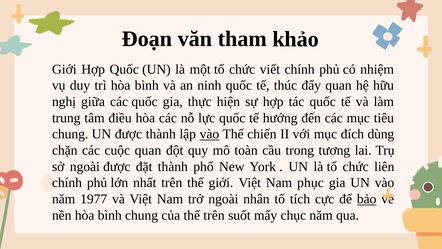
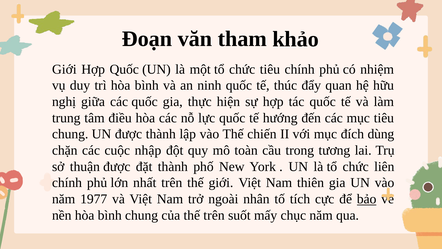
chức viết: viết -> tiêu
vào at (209, 134) underline: present -> none
cuộc quan: quan -> nhập
sở ngoài: ngoài -> thuận
phục: phục -> thiên
